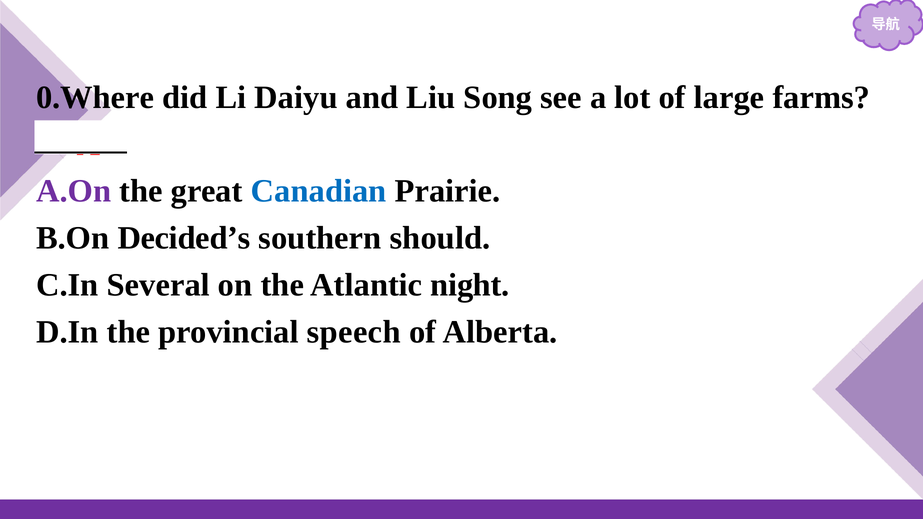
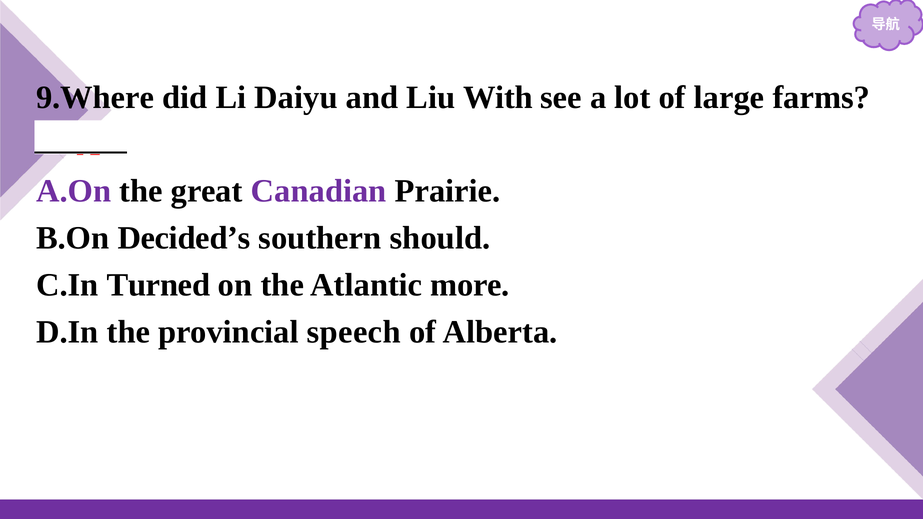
0.Where: 0.Where -> 9.Where
Song: Song -> With
Canadian colour: blue -> purple
Several: Several -> Turned
night: night -> more
